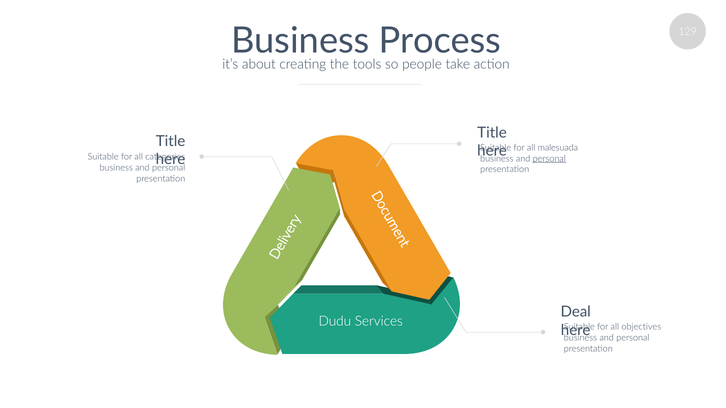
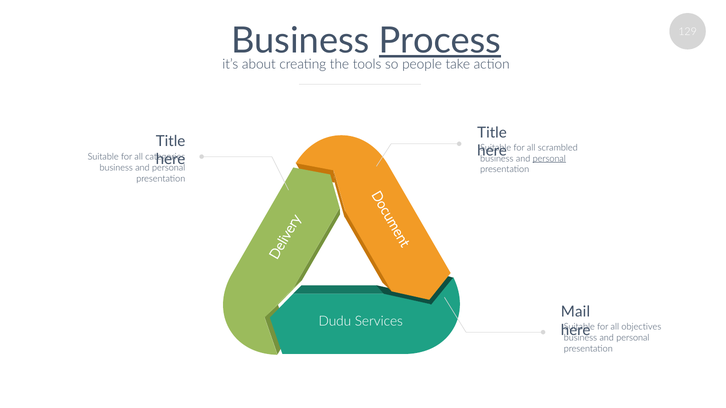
Process underline: none -> present
malesuada: malesuada -> scrambled
Deal: Deal -> Mail
